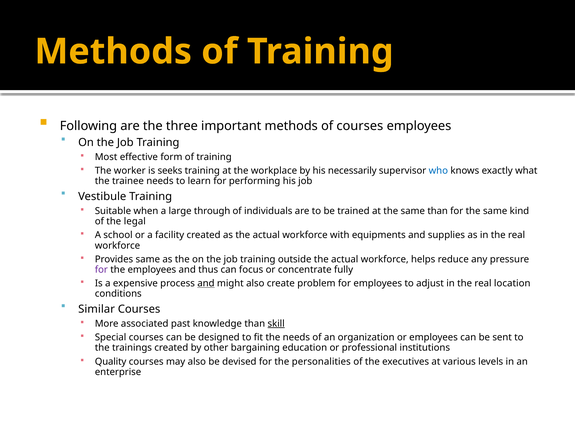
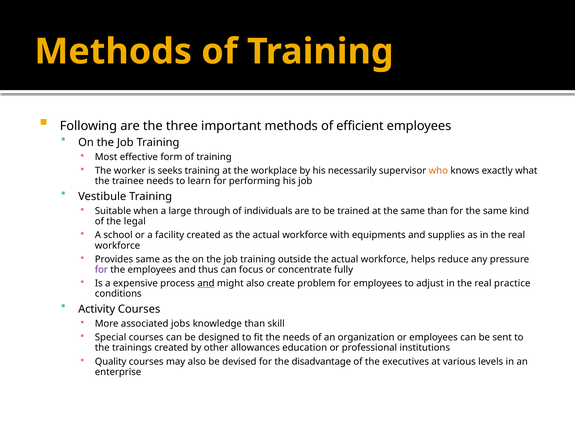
of courses: courses -> efficient
who colour: blue -> orange
location: location -> practice
Similar: Similar -> Activity
past: past -> jobs
skill underline: present -> none
bargaining: bargaining -> allowances
personalities: personalities -> disadvantage
